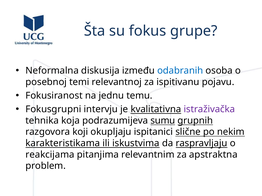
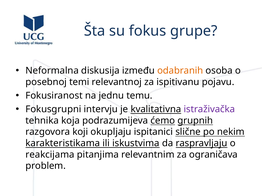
odabranih colour: blue -> orange
sumu: sumu -> ćemo
apstraktna: apstraktna -> ograničava
